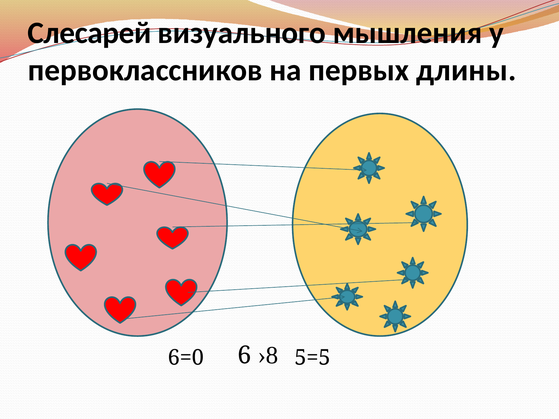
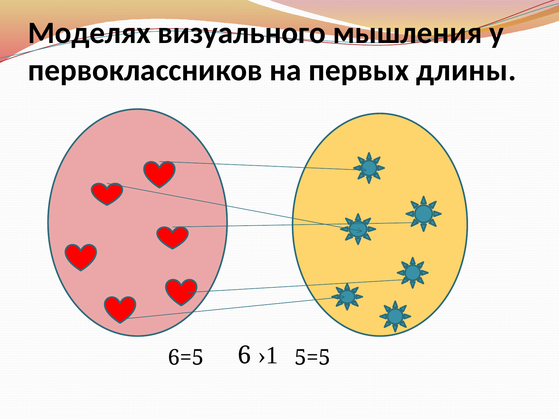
Слесарей: Слесарей -> Моделях
›8: ›8 -> ›1
6=0: 6=0 -> 6=5
